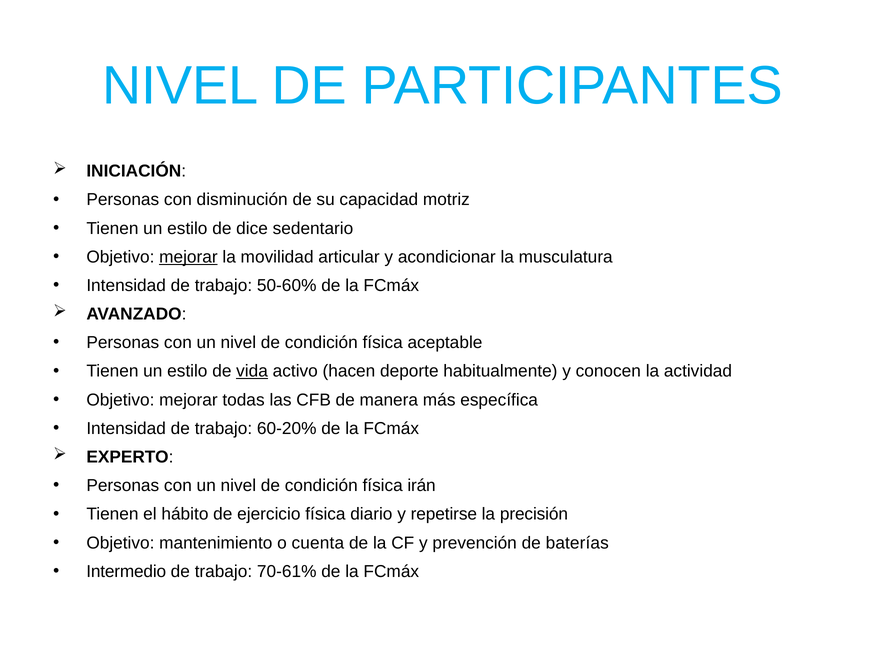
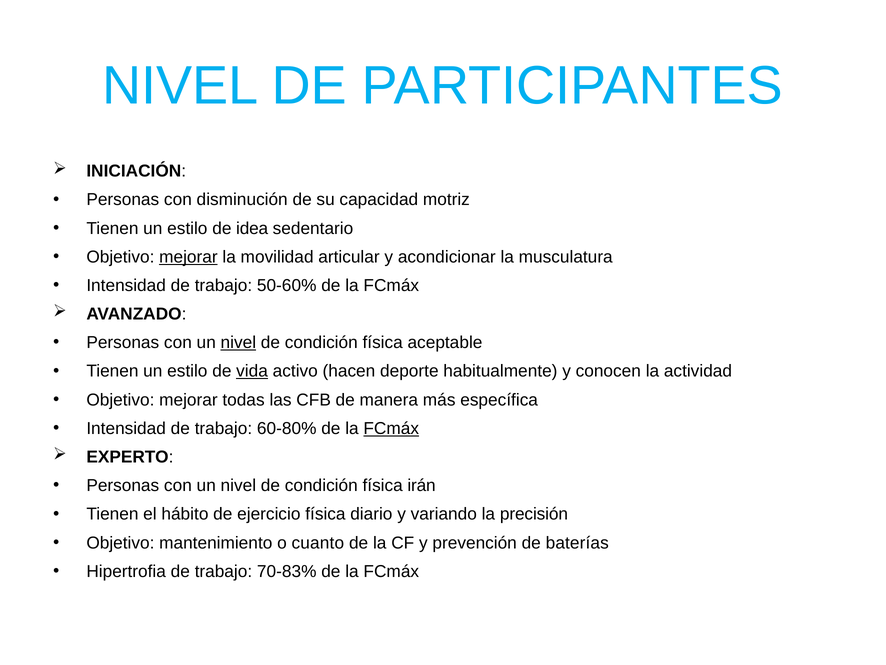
dice: dice -> idea
nivel at (238, 342) underline: none -> present
60-20%: 60-20% -> 60-80%
FCmáx at (391, 428) underline: none -> present
repetirse: repetirse -> variando
cuenta: cuenta -> cuanto
Intermedio: Intermedio -> Hipertrofia
70-61%: 70-61% -> 70-83%
